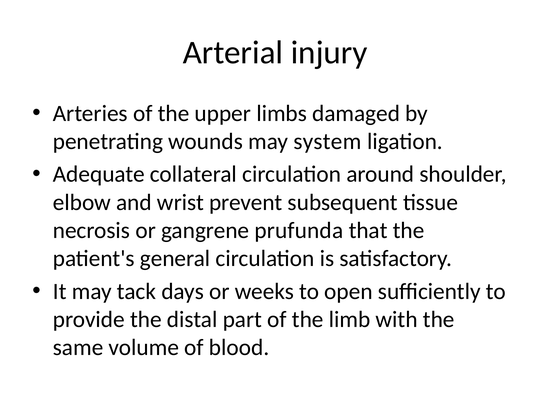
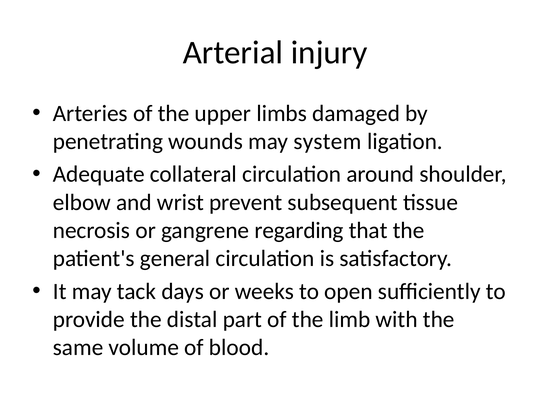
prufunda: prufunda -> regarding
